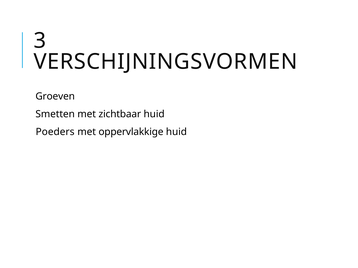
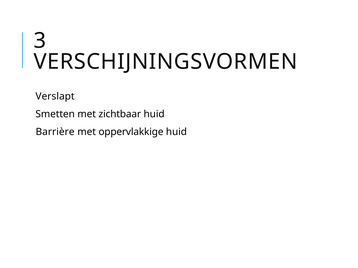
Groeven: Groeven -> Verslapt
Poeders: Poeders -> Barrière
